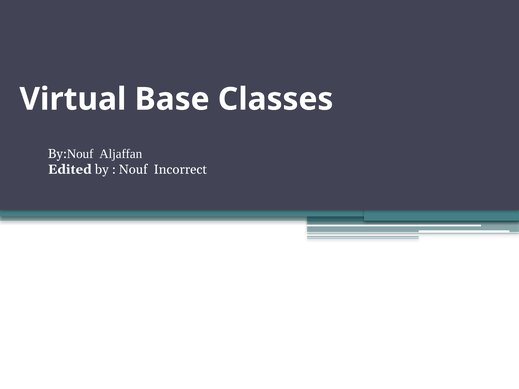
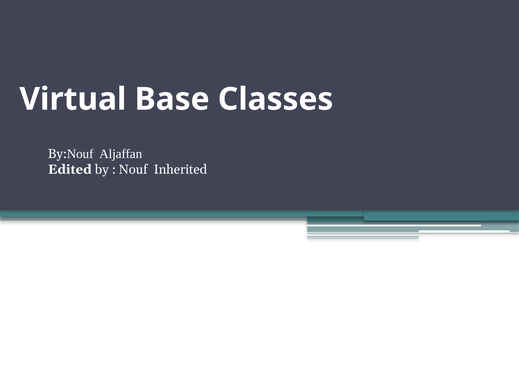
Incorrect: Incorrect -> Inherited
